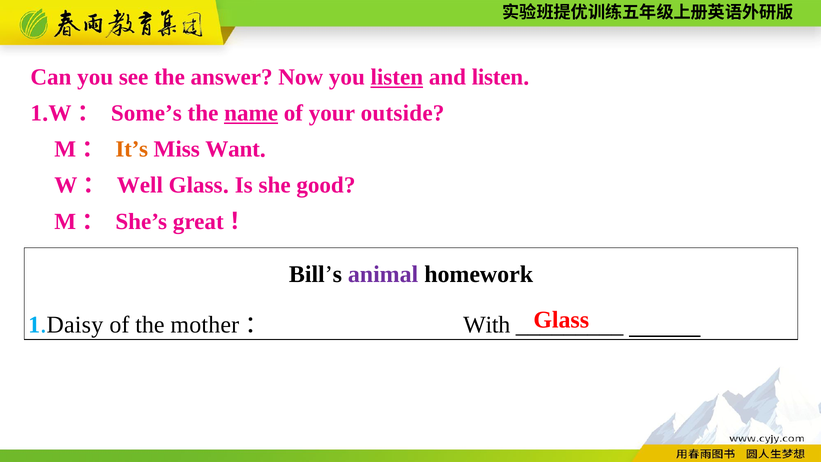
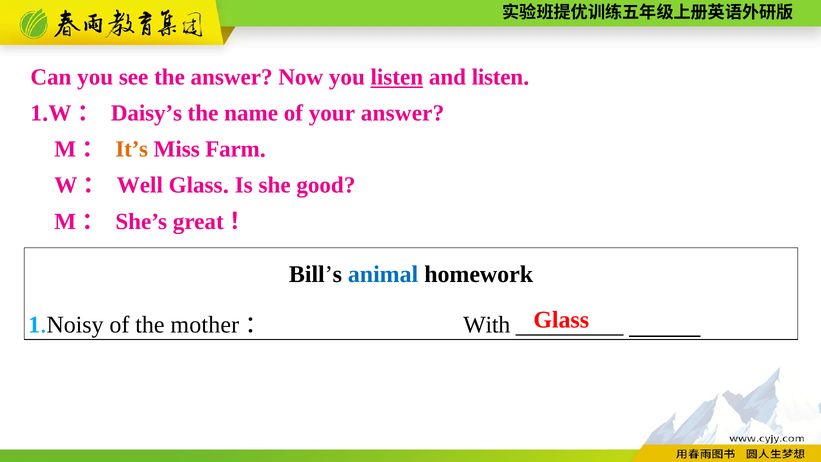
Some’s: Some’s -> Daisy’s
name underline: present -> none
your outside: outside -> answer
Want: Want -> Farm
animal colour: purple -> blue
Daisy: Daisy -> Noisy
